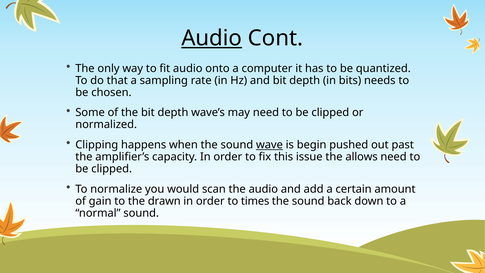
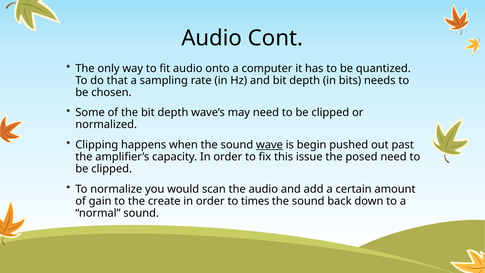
Audio at (212, 38) underline: present -> none
allows: allows -> posed
drawn: drawn -> create
